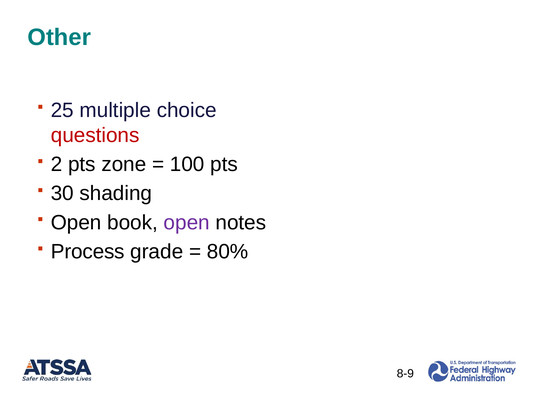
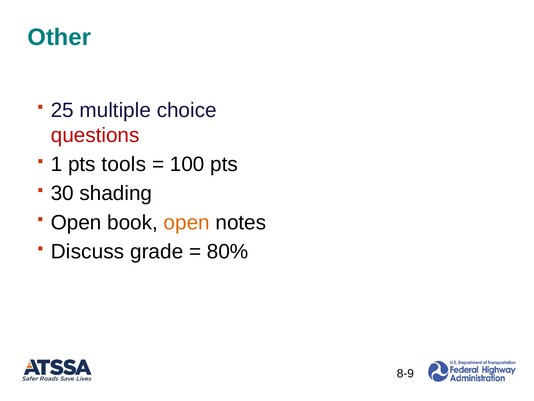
2: 2 -> 1
zone: zone -> tools
open at (187, 222) colour: purple -> orange
Process: Process -> Discuss
